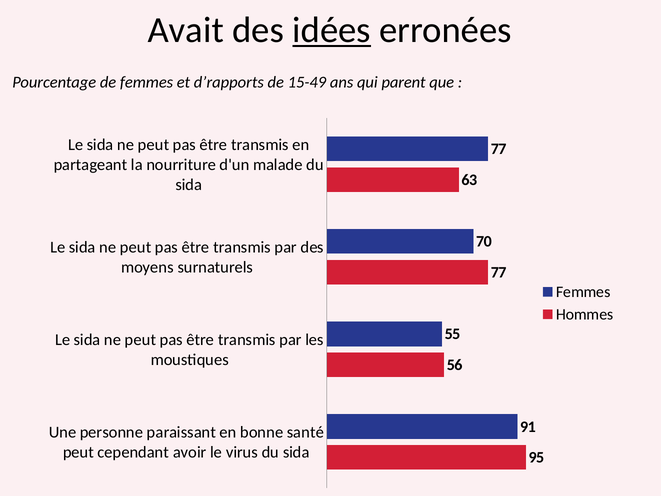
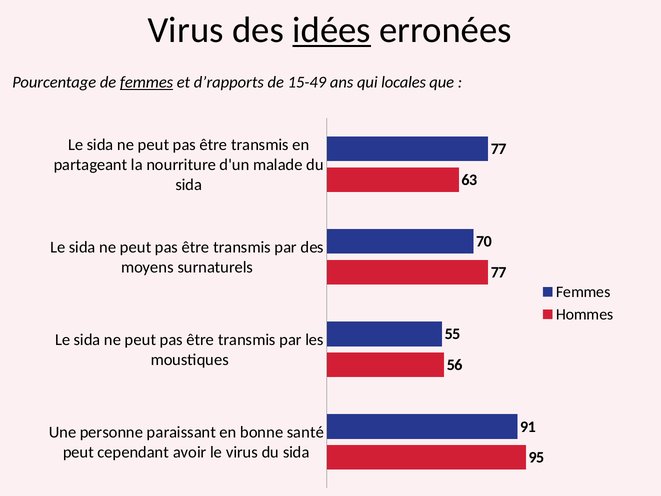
Avait at (186, 30): Avait -> Virus
femmes at (147, 82) underline: none -> present
parent: parent -> locales
